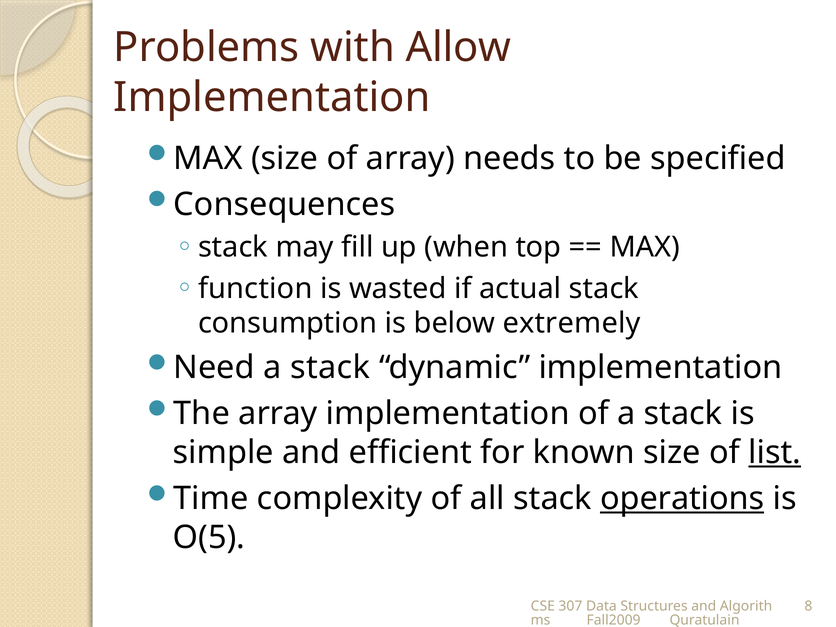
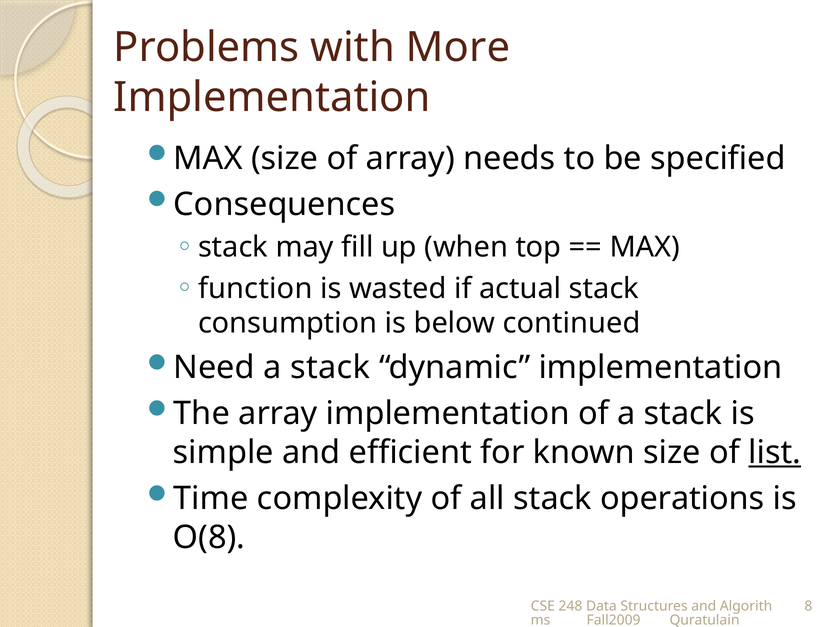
Allow: Allow -> More
extremely: extremely -> continued
operations underline: present -> none
O(5: O(5 -> O(8
307: 307 -> 248
